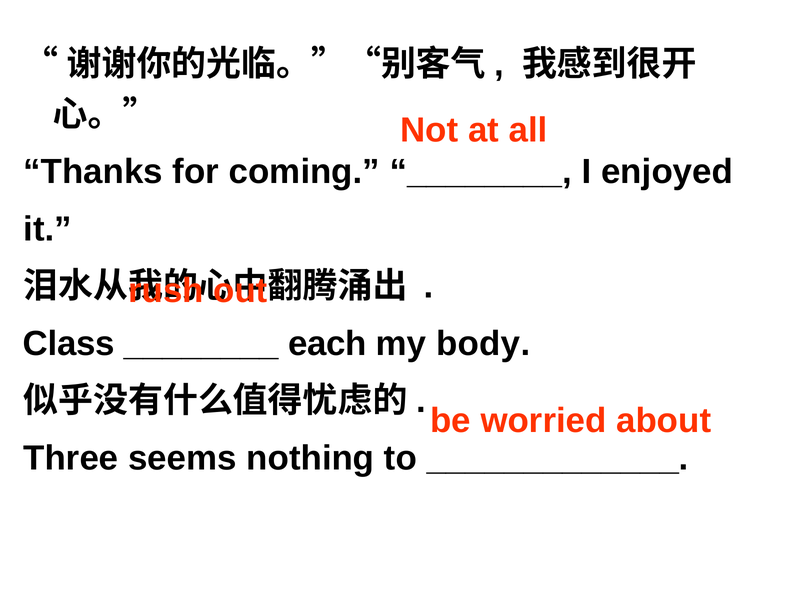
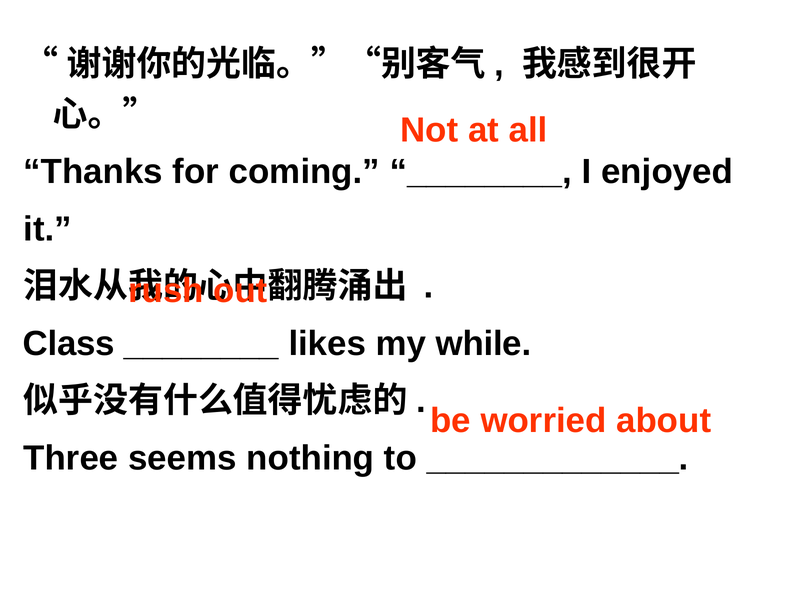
each: each -> likes
body: body -> while
